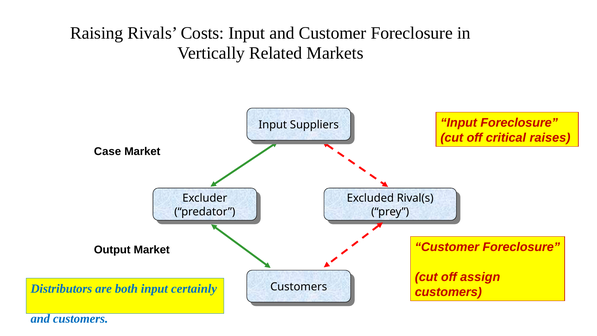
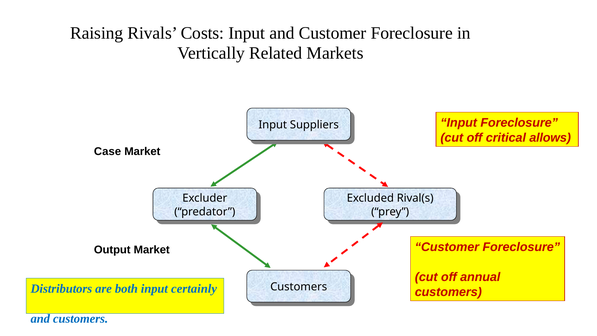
raises: raises -> allows
assign: assign -> annual
